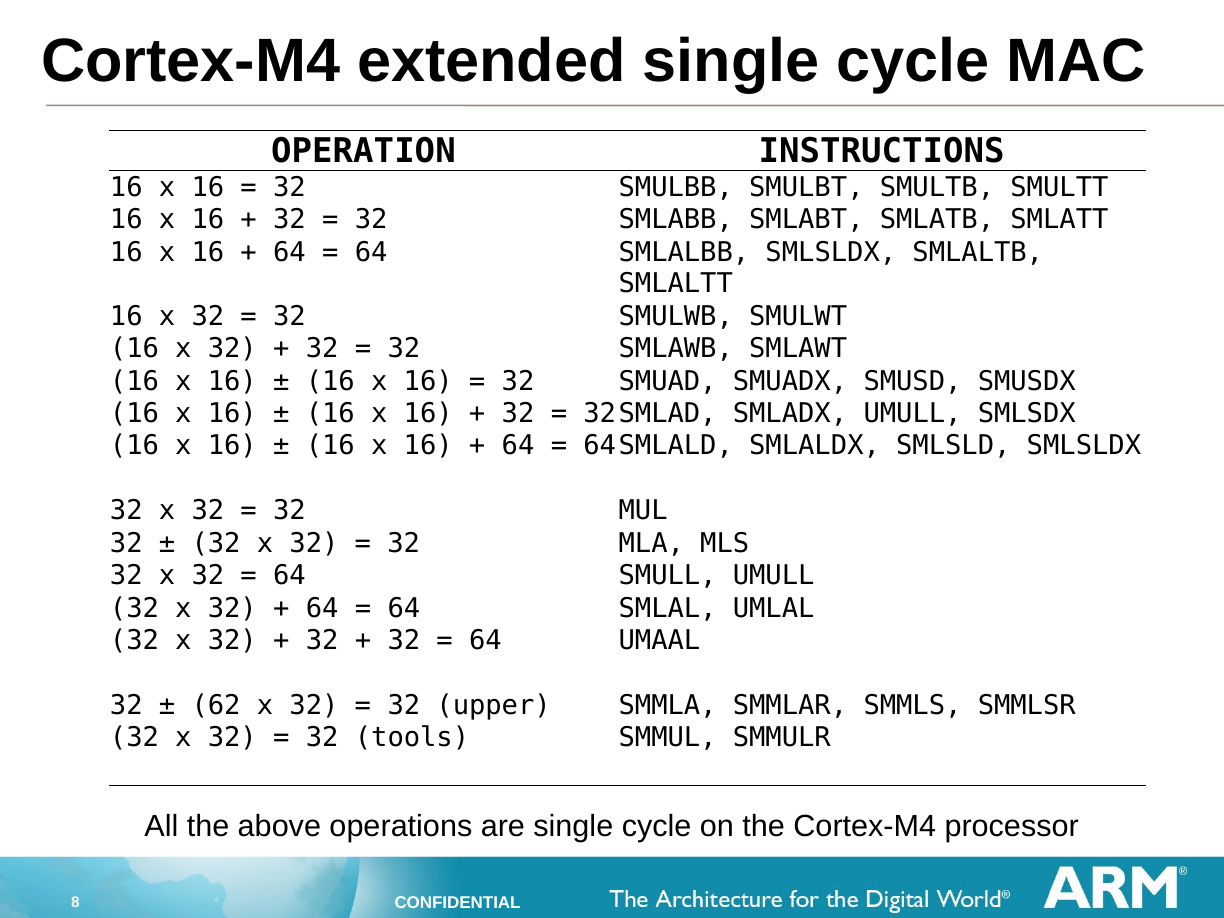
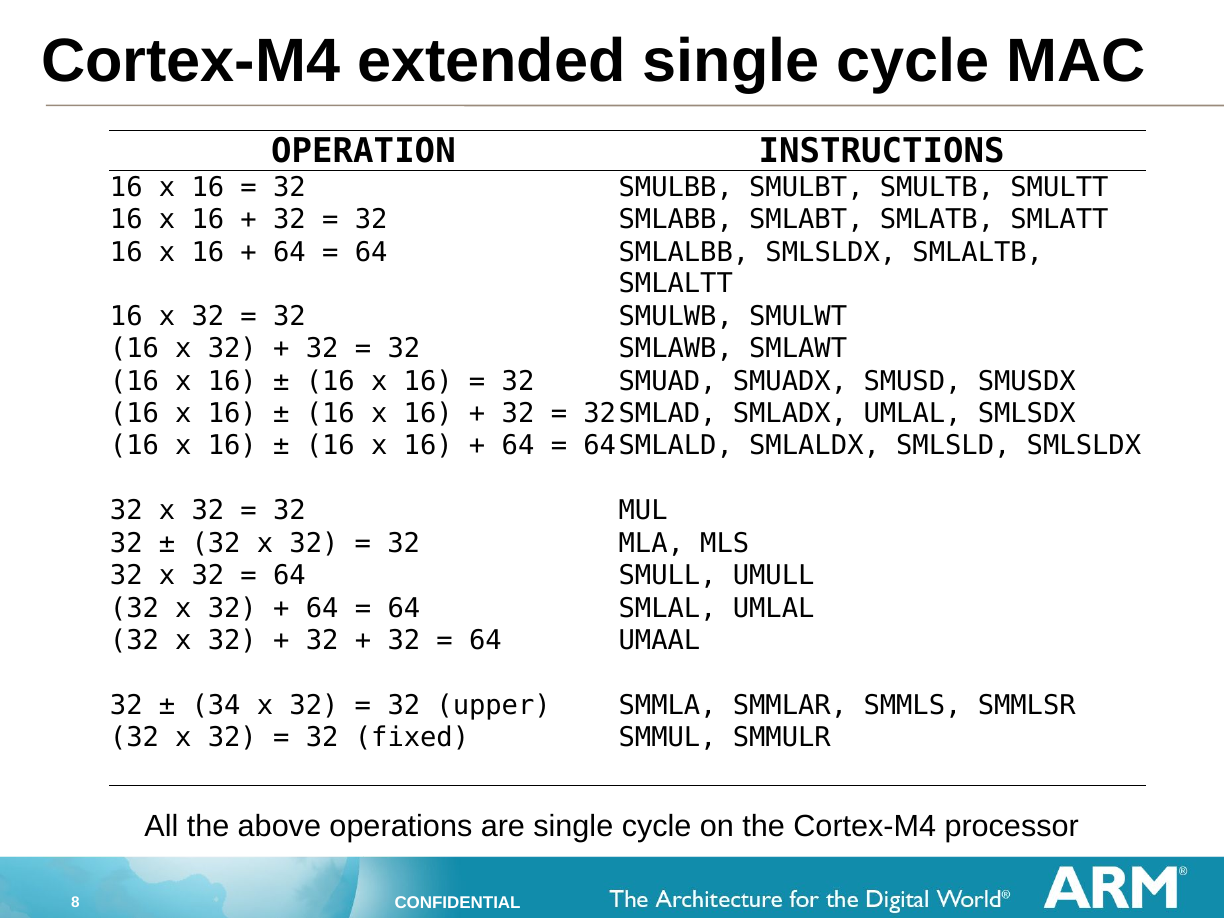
SMLADX UMULL: UMULL -> UMLAL
62: 62 -> 34
tools: tools -> fixed
